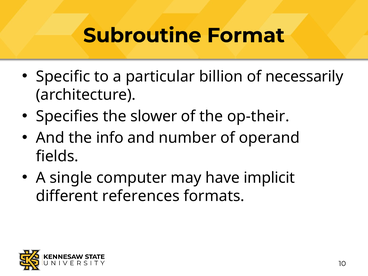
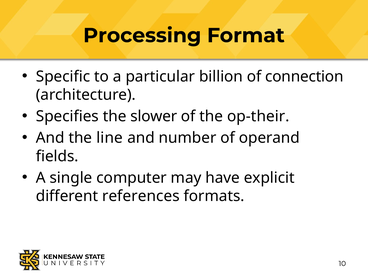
Subroutine: Subroutine -> Processing
necessarily: necessarily -> connection
info: info -> line
implicit: implicit -> explicit
